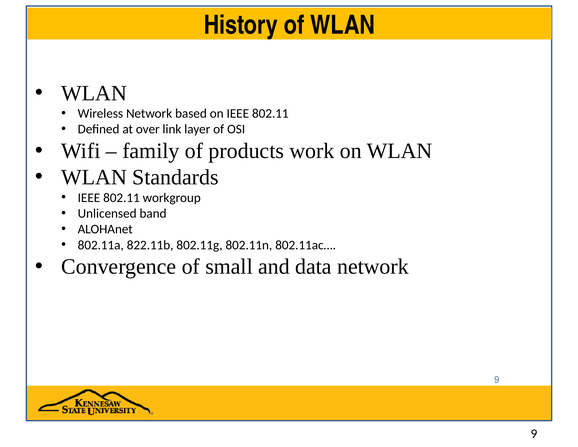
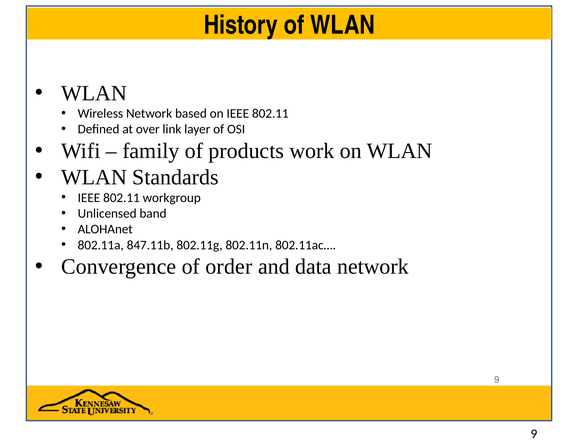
822.11b: 822.11b -> 847.11b
small: small -> order
